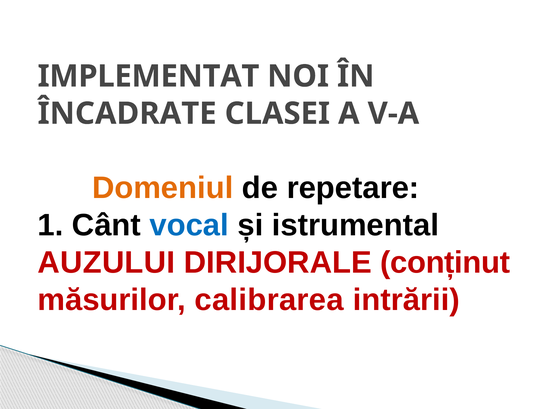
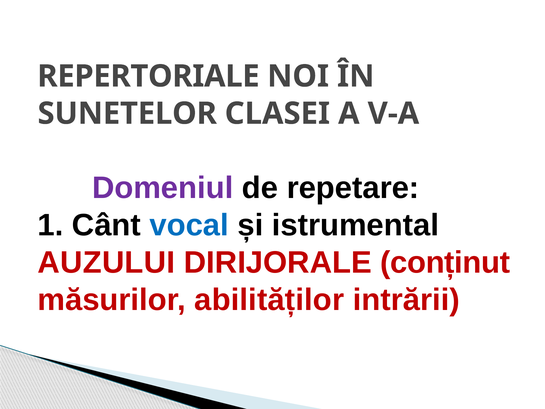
IMPLEMENTAT: IMPLEMENTAT -> REPERTORIALE
ÎNCADRATE: ÎNCADRATE -> SUNETELOR
Domeniul colour: orange -> purple
calibrarea: calibrarea -> abilităților
